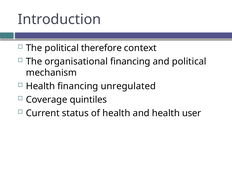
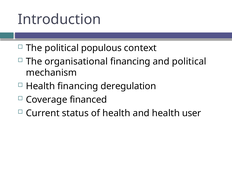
therefore: therefore -> populous
unregulated: unregulated -> deregulation
quintiles: quintiles -> financed
